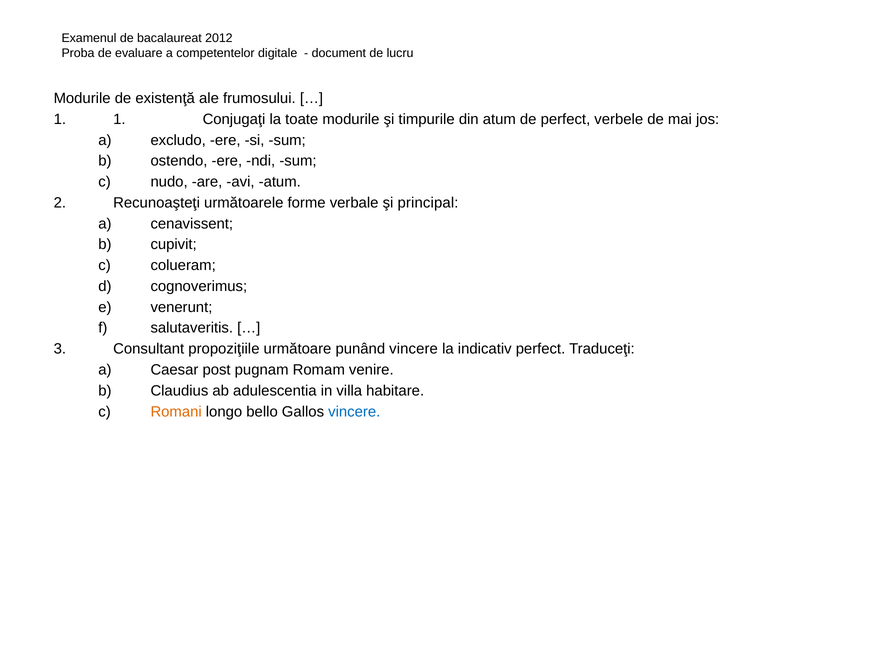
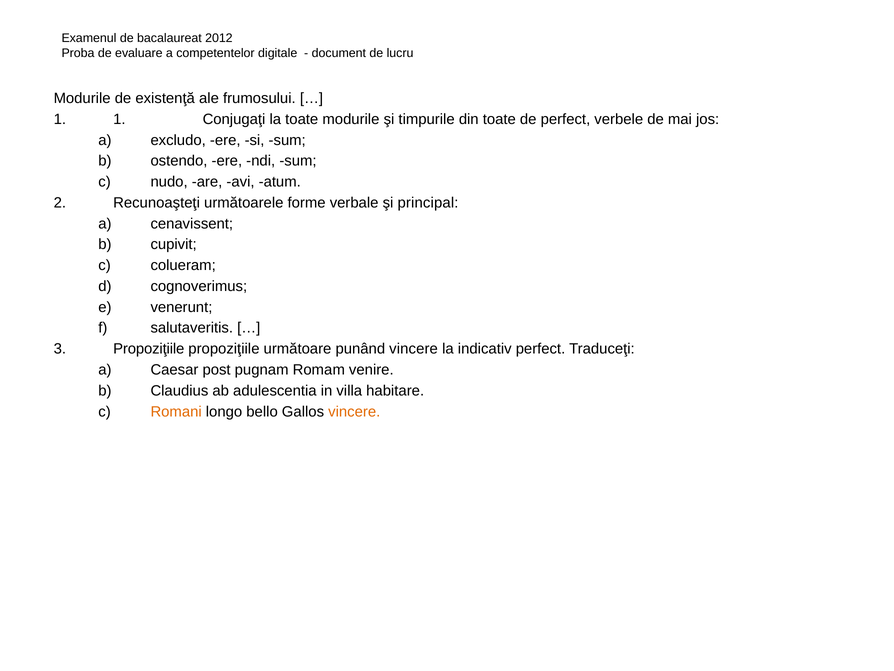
din atum: atum -> toate
Consultant at (149, 349): Consultant -> Propoziţiile
vincere at (354, 411) colour: blue -> orange
